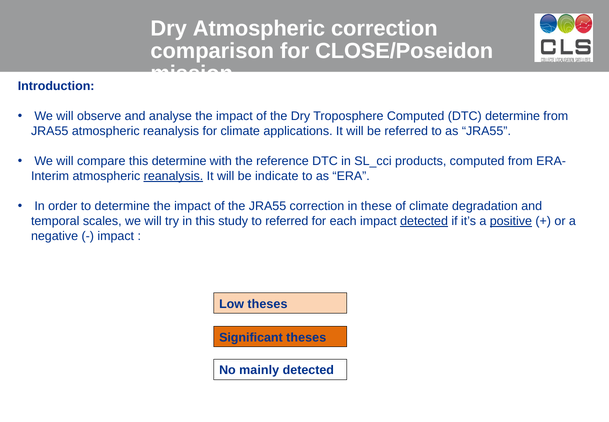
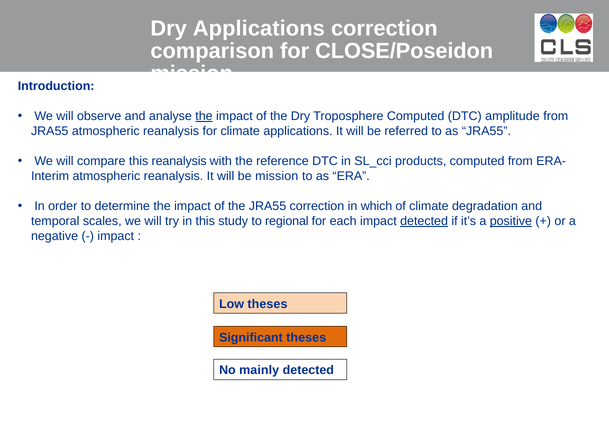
Dry Atmospheric: Atmospheric -> Applications
the at (204, 116) underline: none -> present
DTC determine: determine -> amplitude
this determine: determine -> reanalysis
reanalysis at (173, 176) underline: present -> none
be indicate: indicate -> mission
these: these -> which
to referred: referred -> regional
